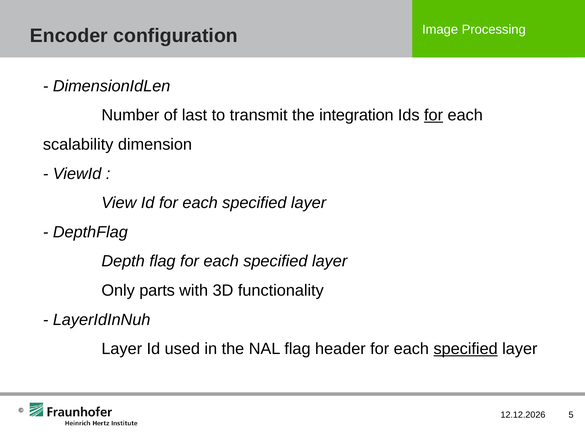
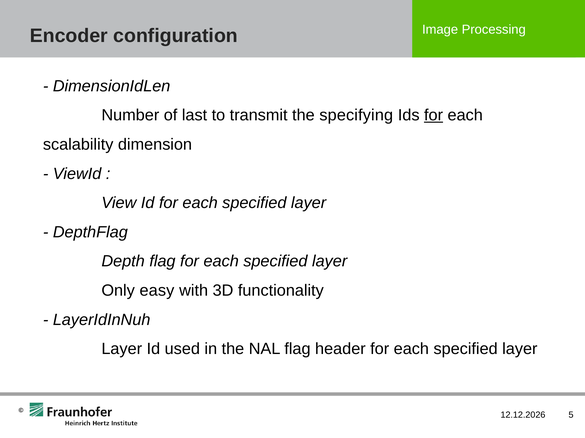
integration: integration -> specifying
parts: parts -> easy
specified at (466, 349) underline: present -> none
